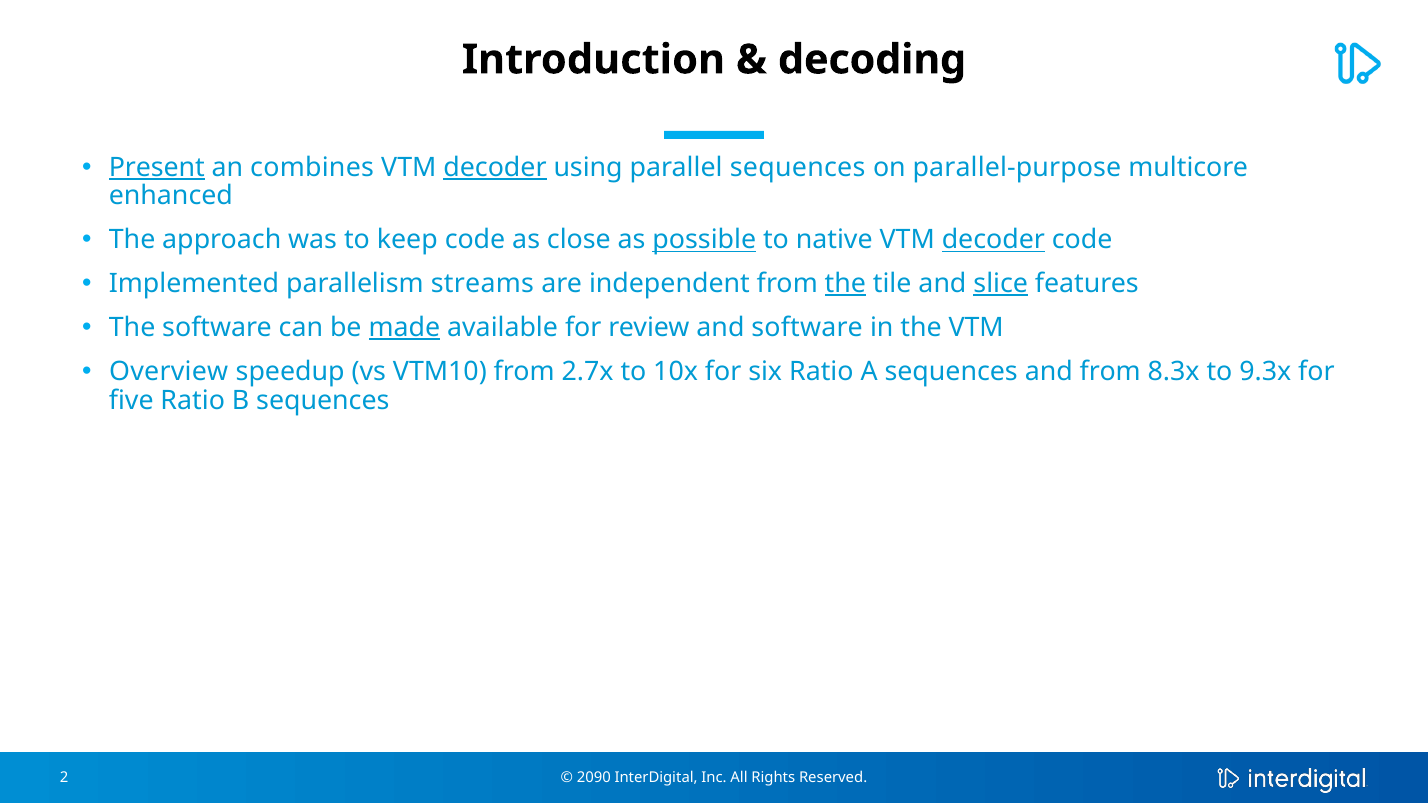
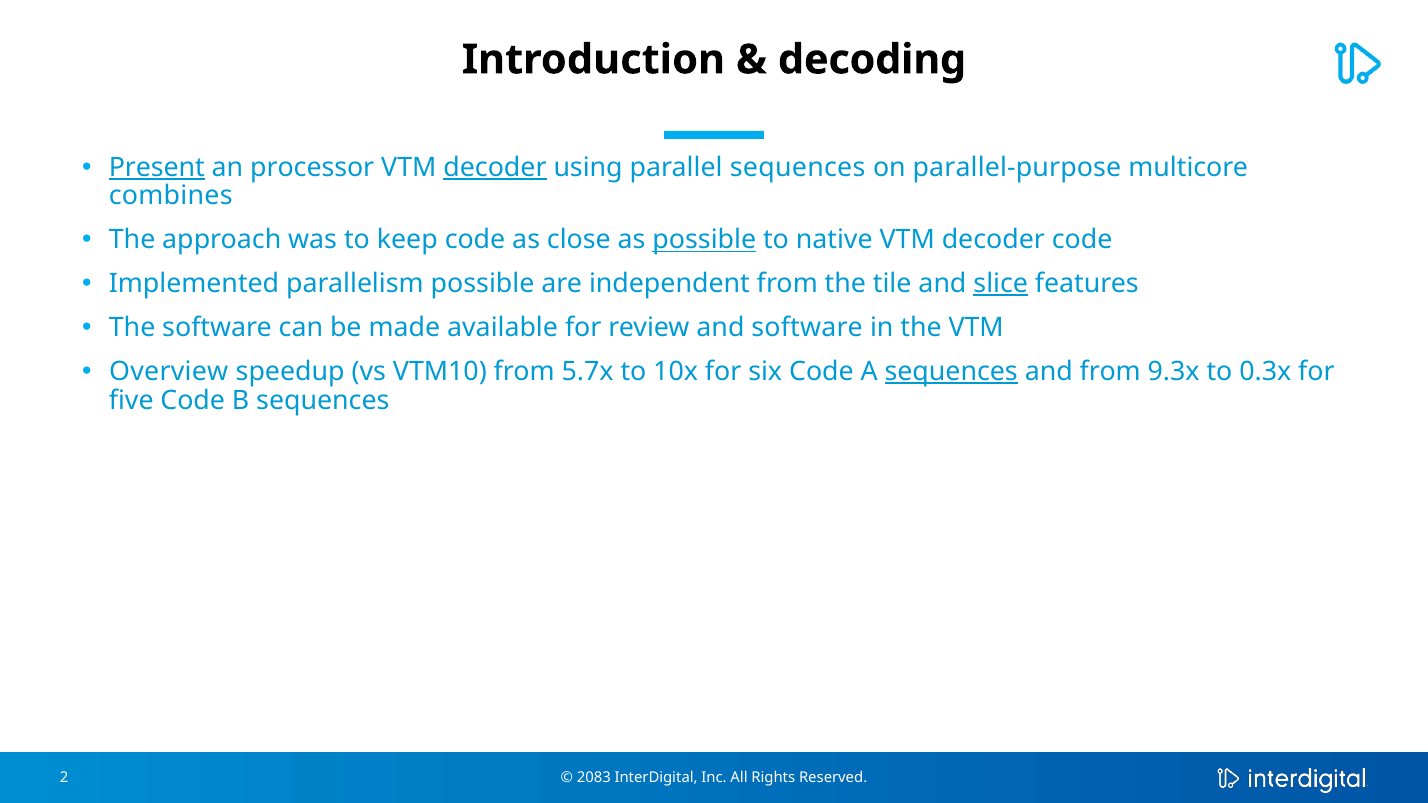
combines: combines -> processor
enhanced: enhanced -> combines
decoder at (993, 240) underline: present -> none
parallelism streams: streams -> possible
the at (845, 284) underline: present -> none
made underline: present -> none
2.7x: 2.7x -> 5.7x
six Ratio: Ratio -> Code
sequences at (951, 371) underline: none -> present
8.3x: 8.3x -> 9.3x
9.3x: 9.3x -> 0.3x
five Ratio: Ratio -> Code
2090: 2090 -> 2083
